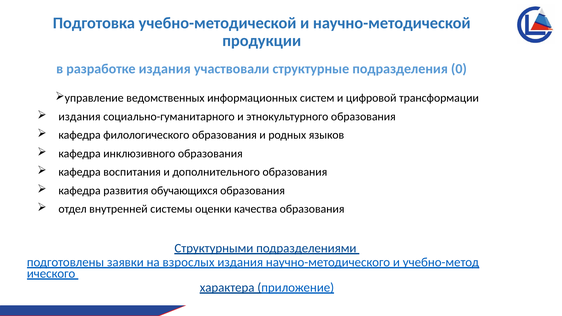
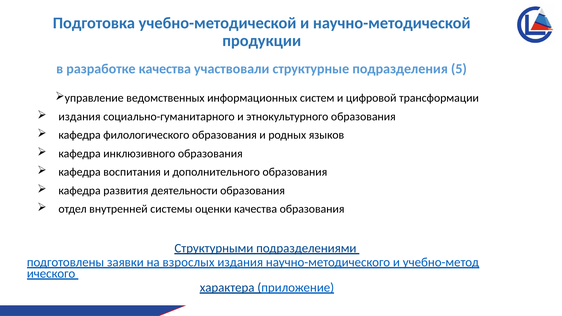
разработке издания: издания -> качества
0: 0 -> 5
обучающихся: обучающихся -> деятельности
